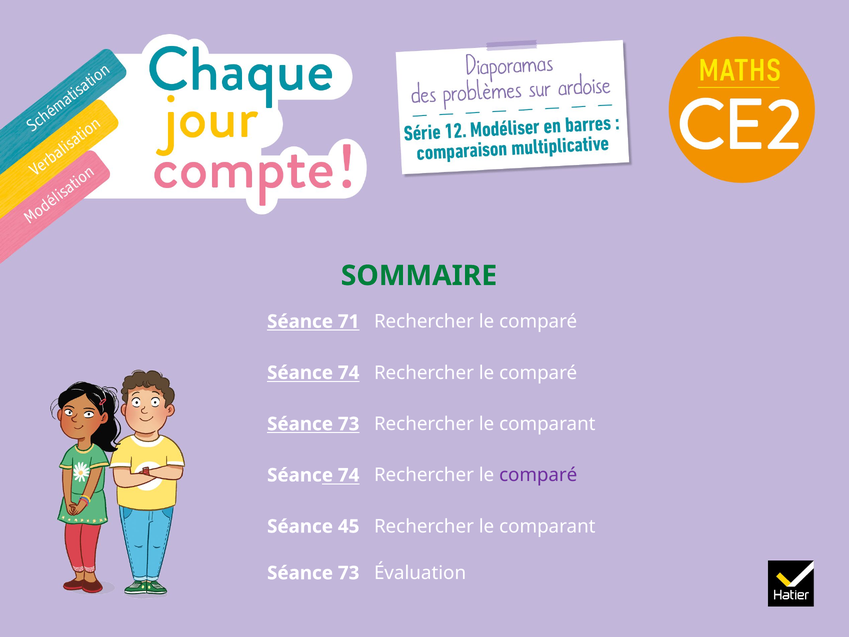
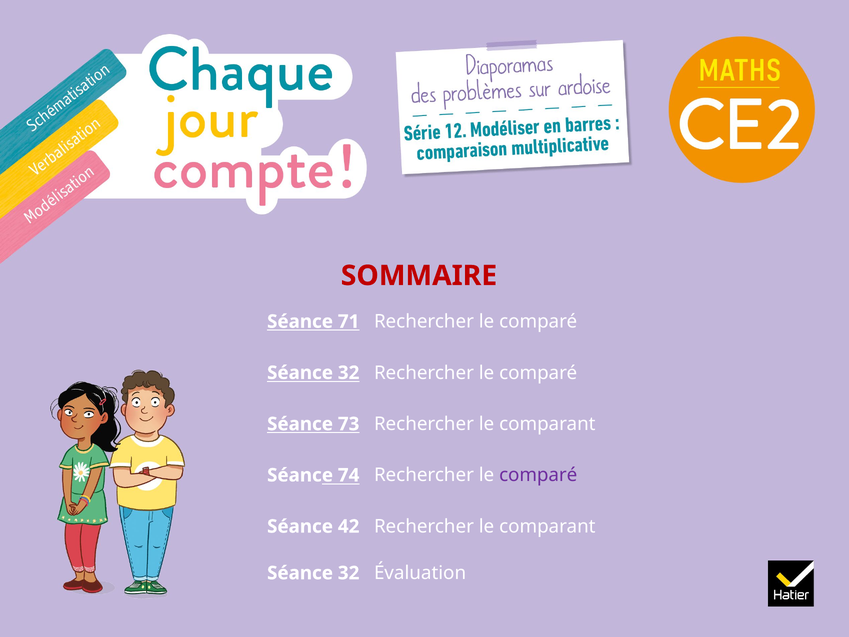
SOMMAIRE colour: green -> red
74 at (349, 373): 74 -> 32
45: 45 -> 42
73 at (349, 573): 73 -> 32
